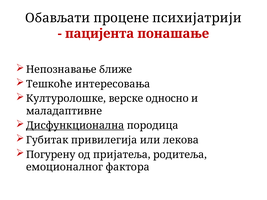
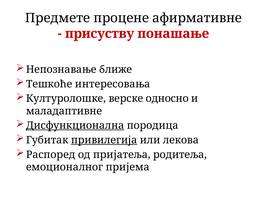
Обављати: Обављати -> Предмете
психијатрији: психијатрији -> афирмативне
пацијента: пацијента -> присуству
привилегија underline: none -> present
Погурену: Погурену -> Распоред
фактора: фактора -> пријема
